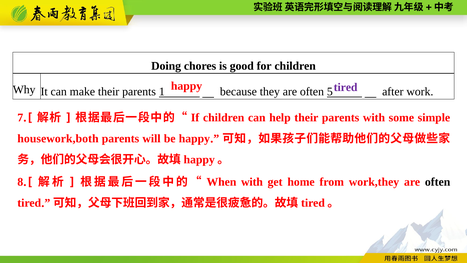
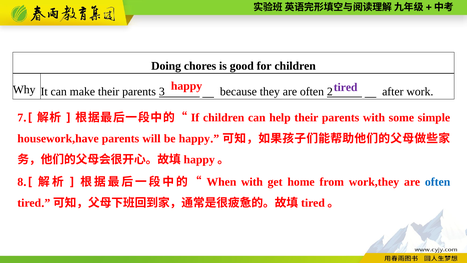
1: 1 -> 3
5: 5 -> 2
housework,both: housework,both -> housework,have
often at (438, 182) colour: black -> blue
